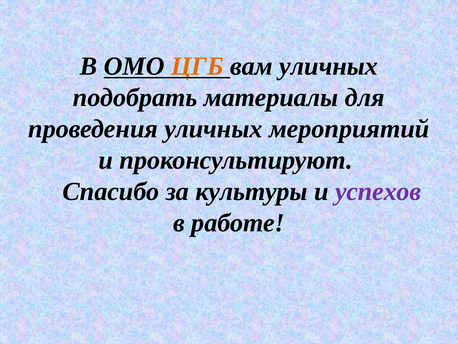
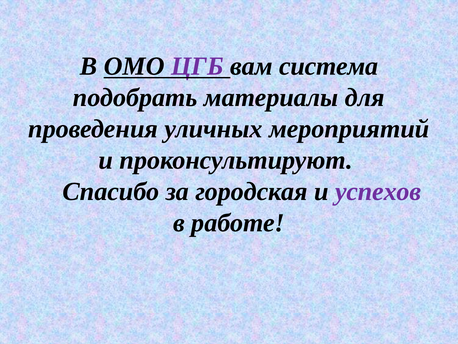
ЦГБ colour: orange -> purple
вам уличных: уличных -> система
культуры: культуры -> городская
